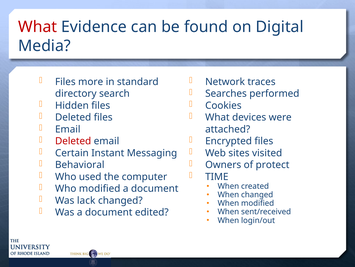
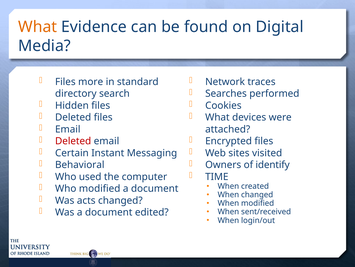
What at (38, 27) colour: red -> orange
protect: protect -> identify
lack: lack -> acts
